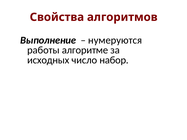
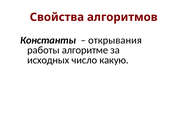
Выполнение: Выполнение -> Константы
нумеруются: нумеруются -> открывания
набор: набор -> какую
